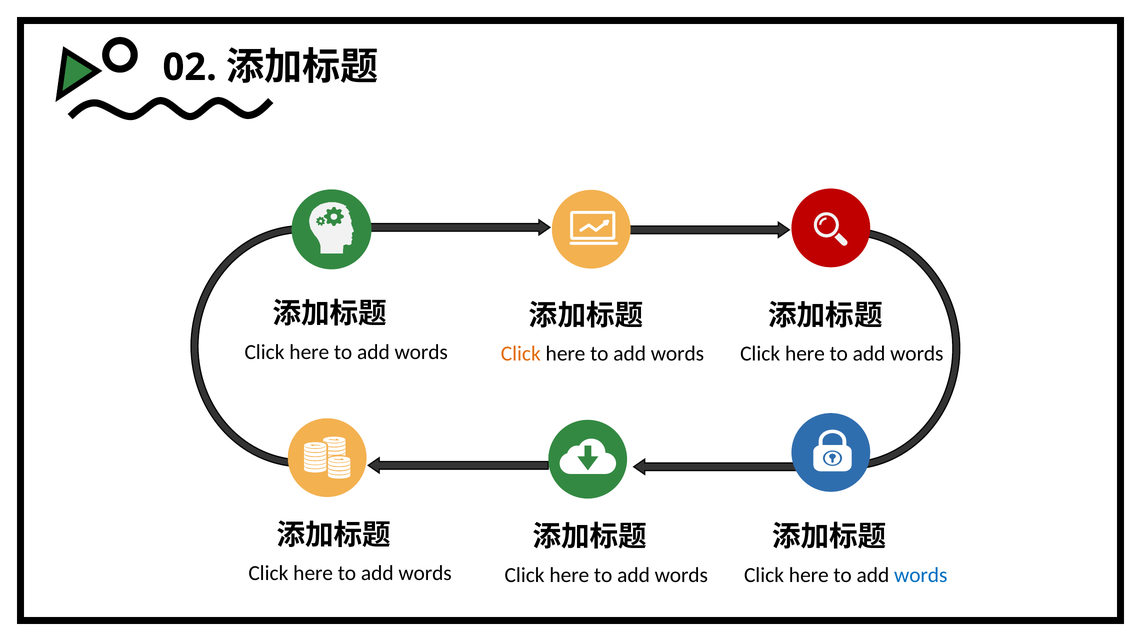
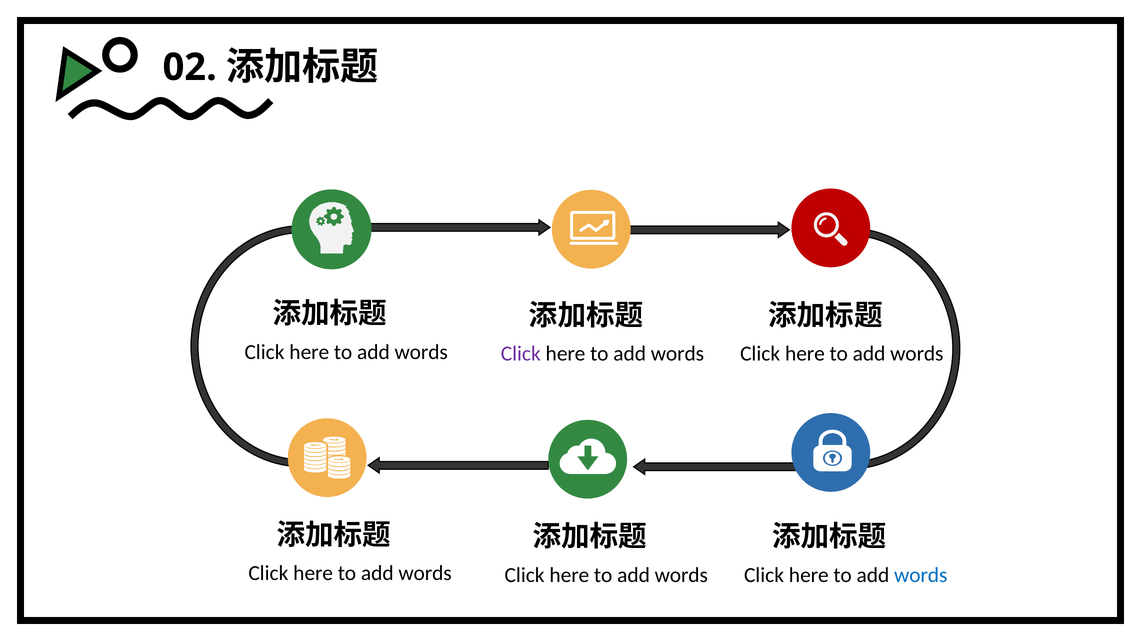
Click at (521, 354) colour: orange -> purple
